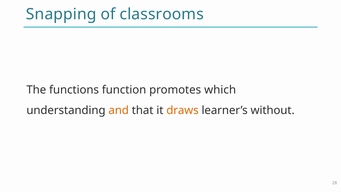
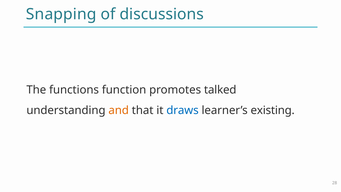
classrooms: classrooms -> discussions
which: which -> talked
draws colour: orange -> blue
without: without -> existing
